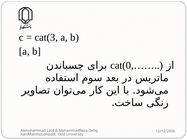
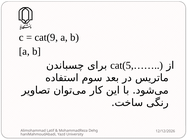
cat(3: cat(3 -> cat(9
cat(0,……: cat(0,…… -> cat(5,……
